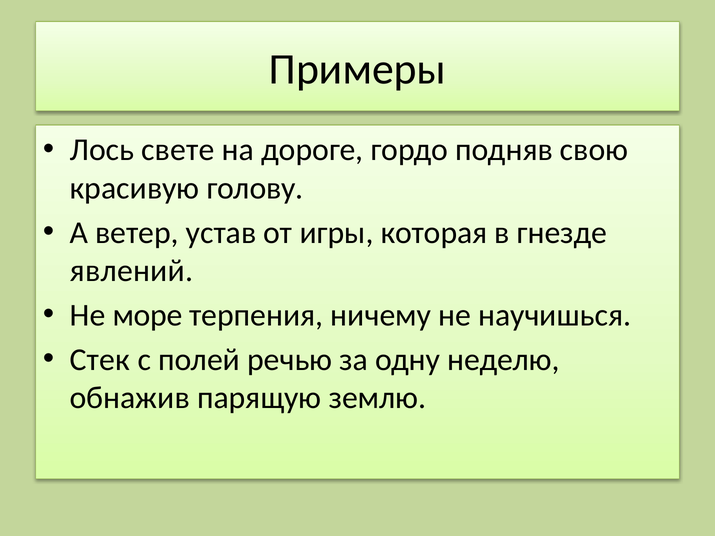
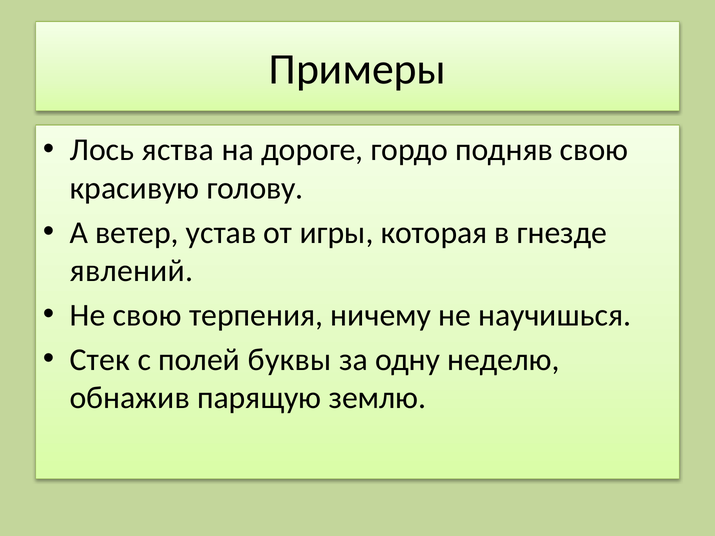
свете: свете -> яства
Не море: море -> свою
речью: речью -> буквы
